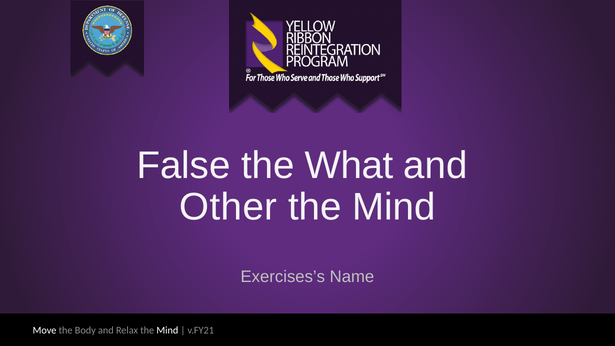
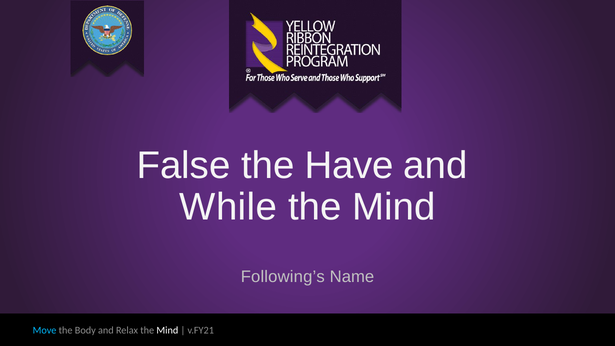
What: What -> Have
Other: Other -> While
Exercises’s: Exercises’s -> Following’s
Move colour: white -> light blue
